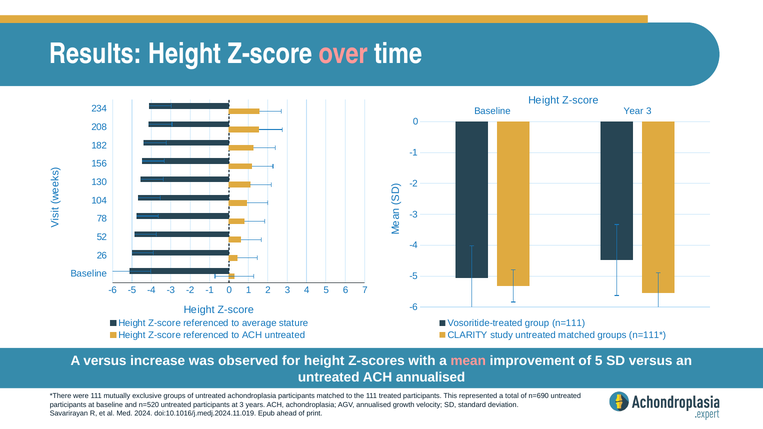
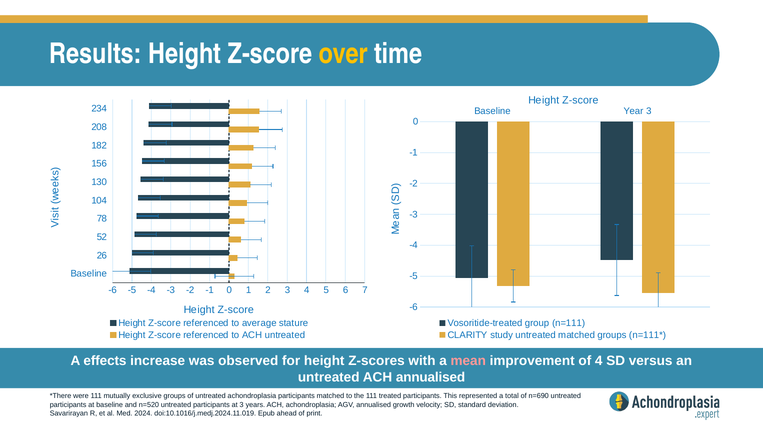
over colour: pink -> yellow
A versus: versus -> effects
of 5: 5 -> 4
